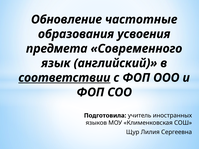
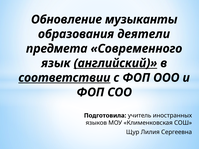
частотные: частотные -> музыканты
усвоения: усвоения -> деятели
английский underline: none -> present
